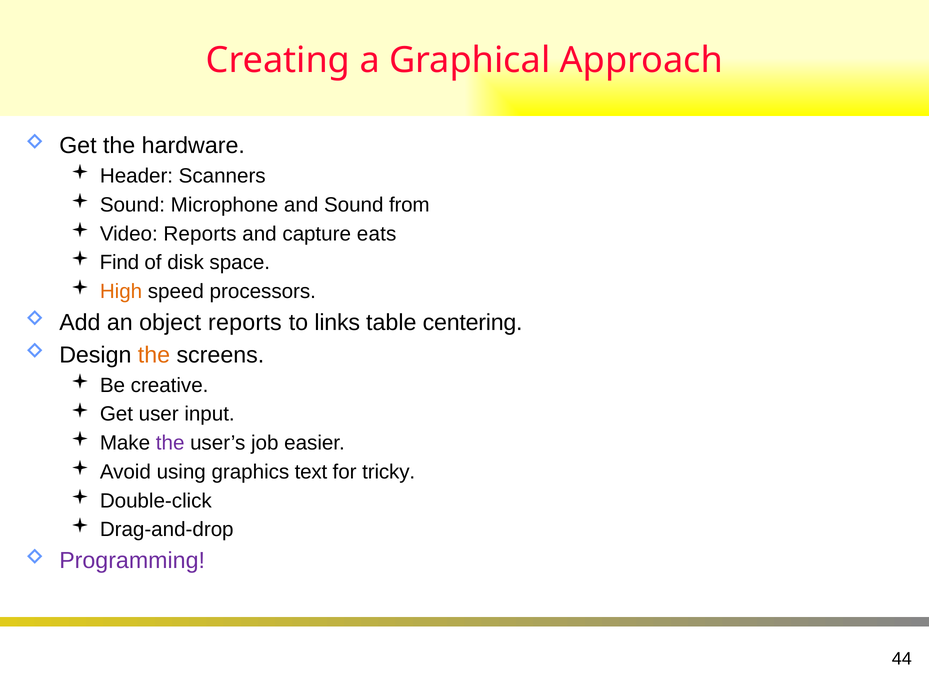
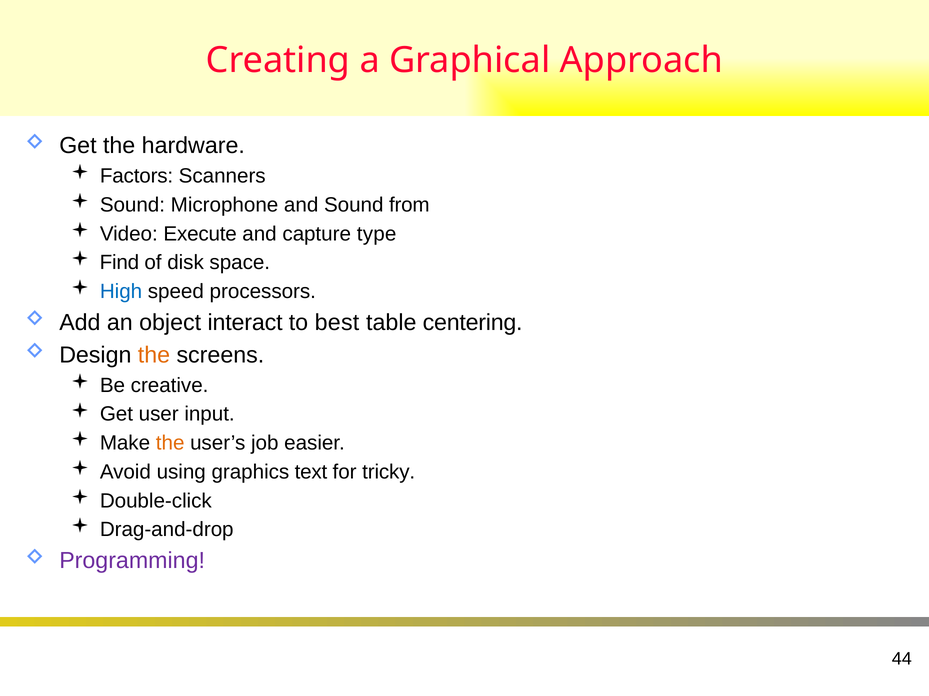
Header: Header -> Factors
Video Reports: Reports -> Execute
eats: eats -> type
High colour: orange -> blue
object reports: reports -> interact
links: links -> best
the at (170, 443) colour: purple -> orange
